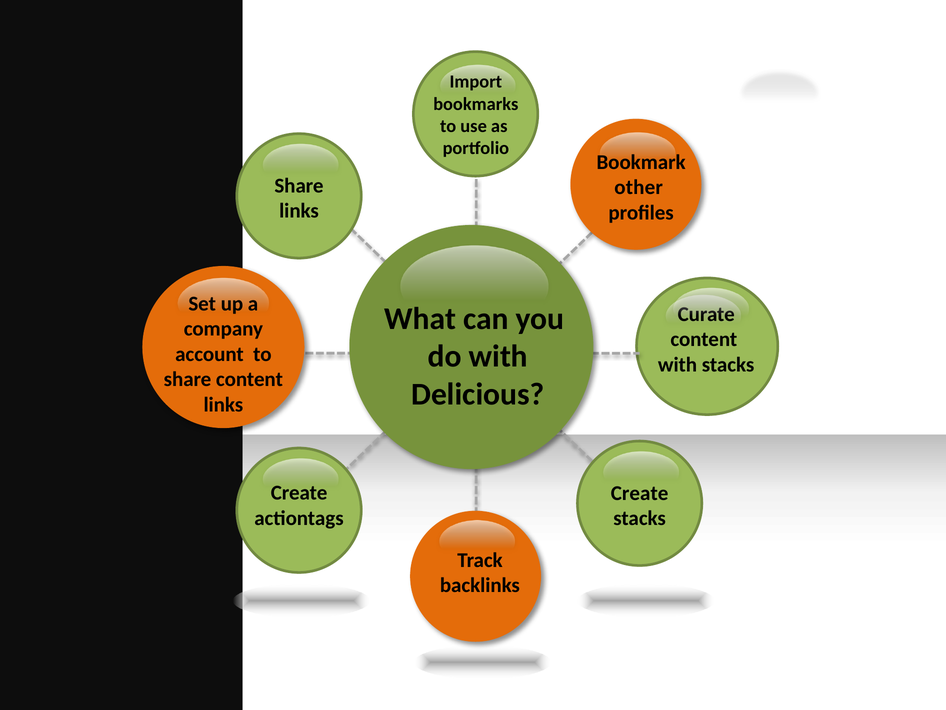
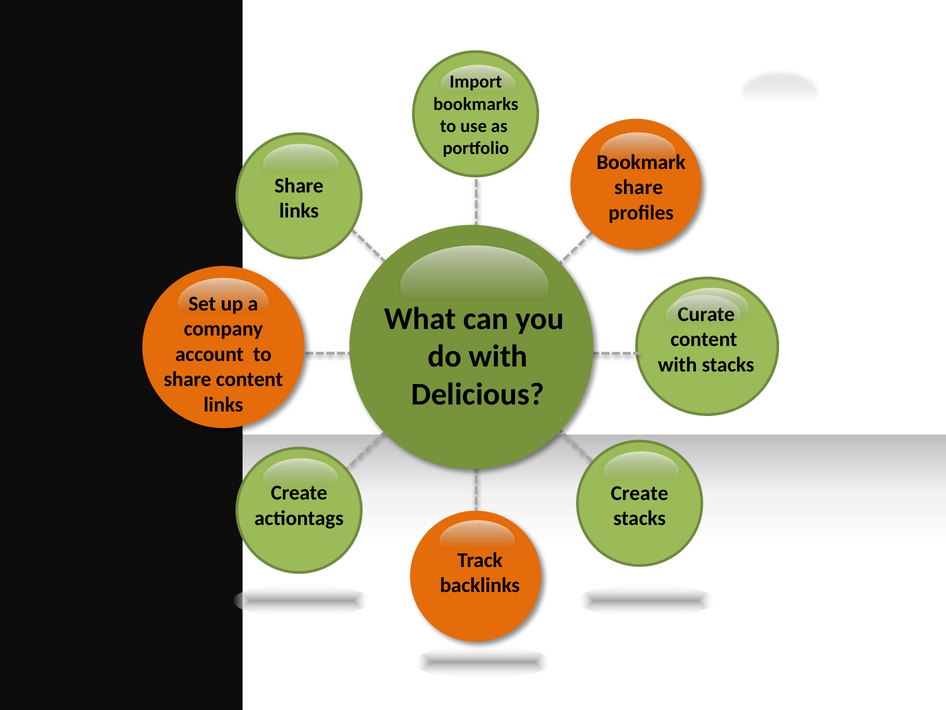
other at (639, 187): other -> share
